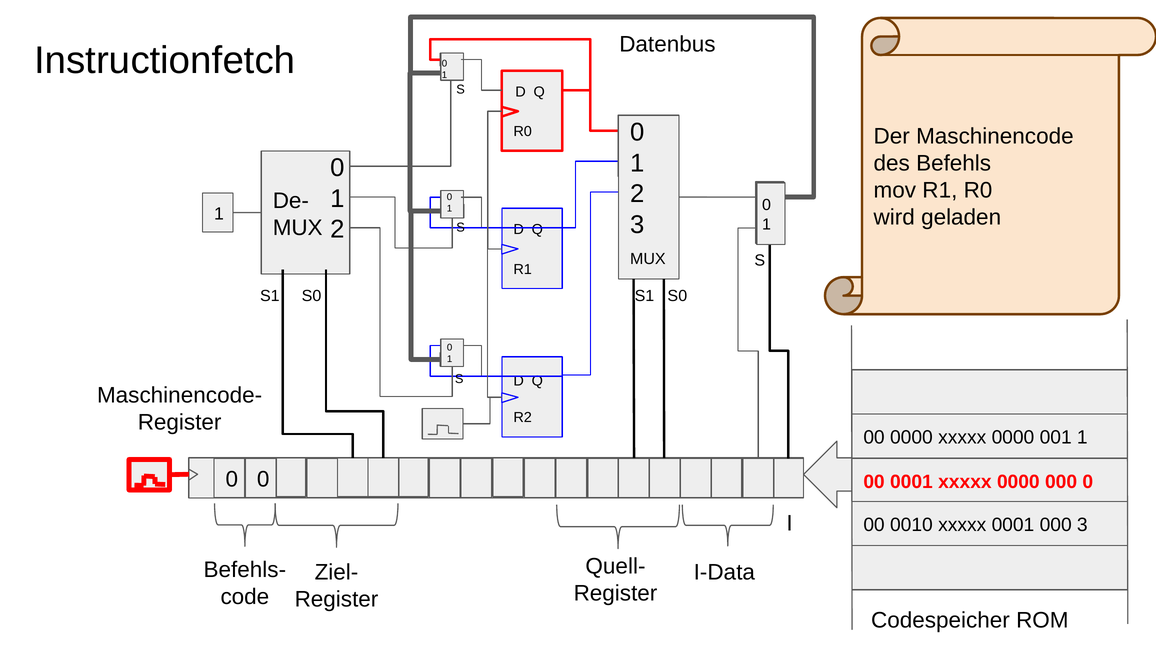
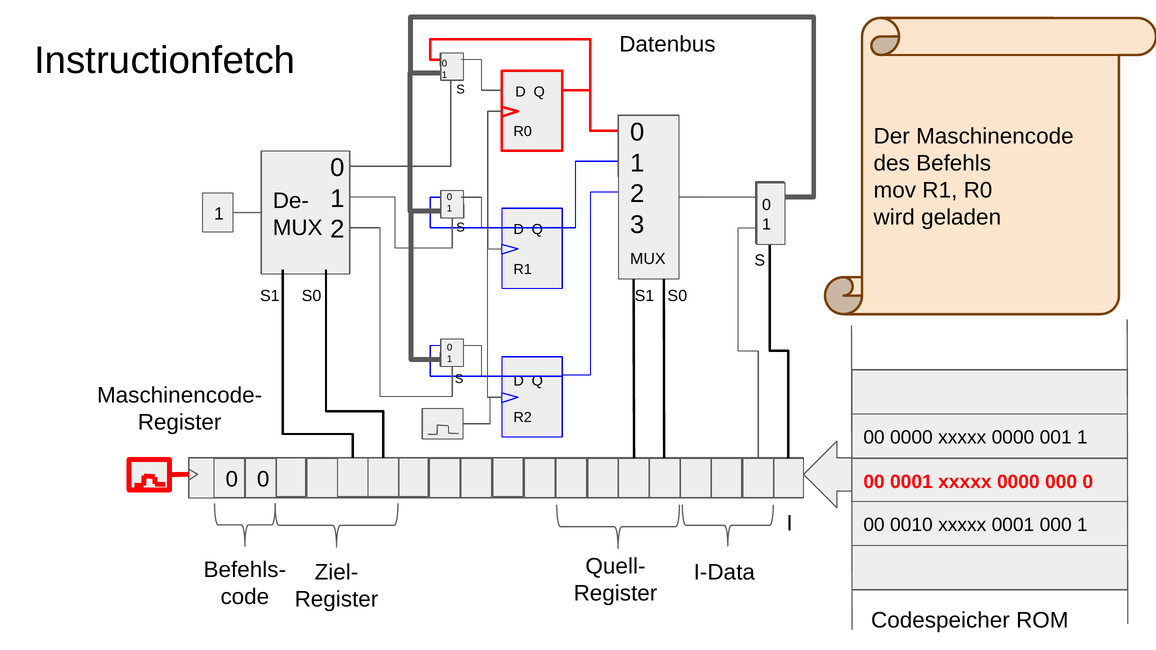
000 3: 3 -> 1
